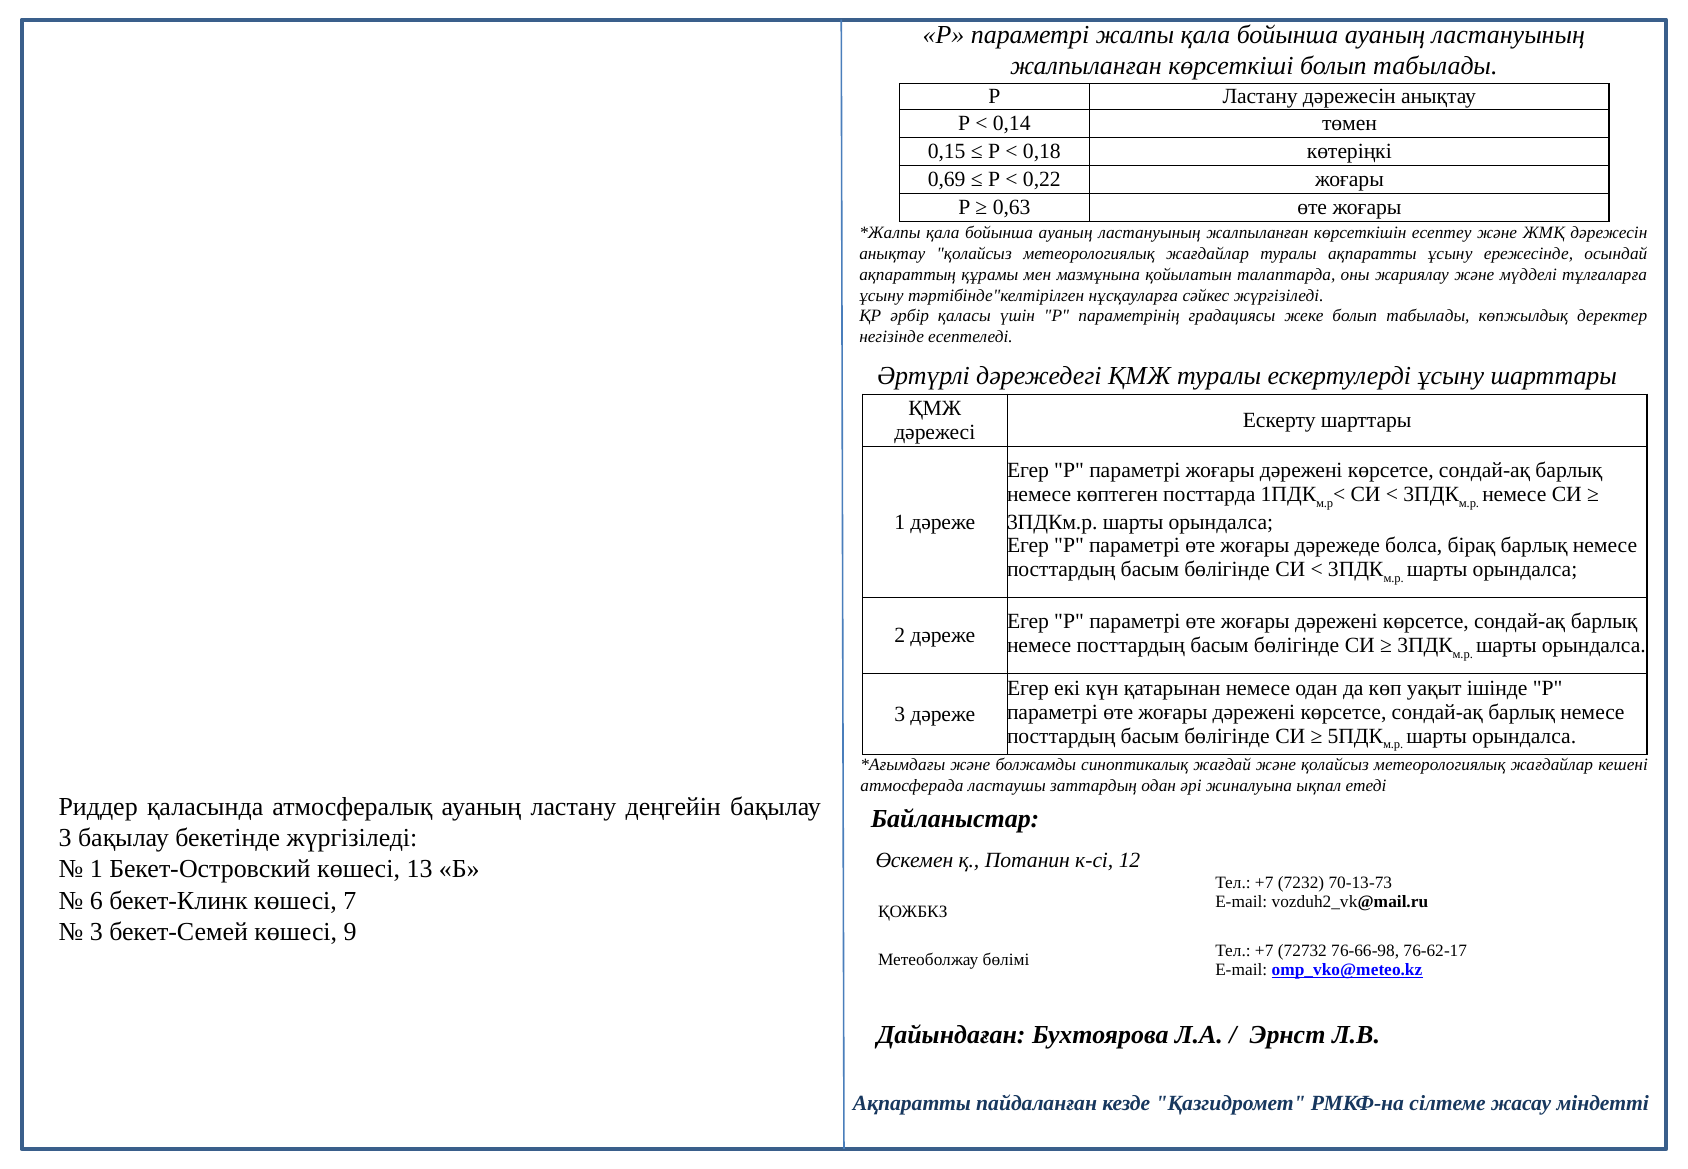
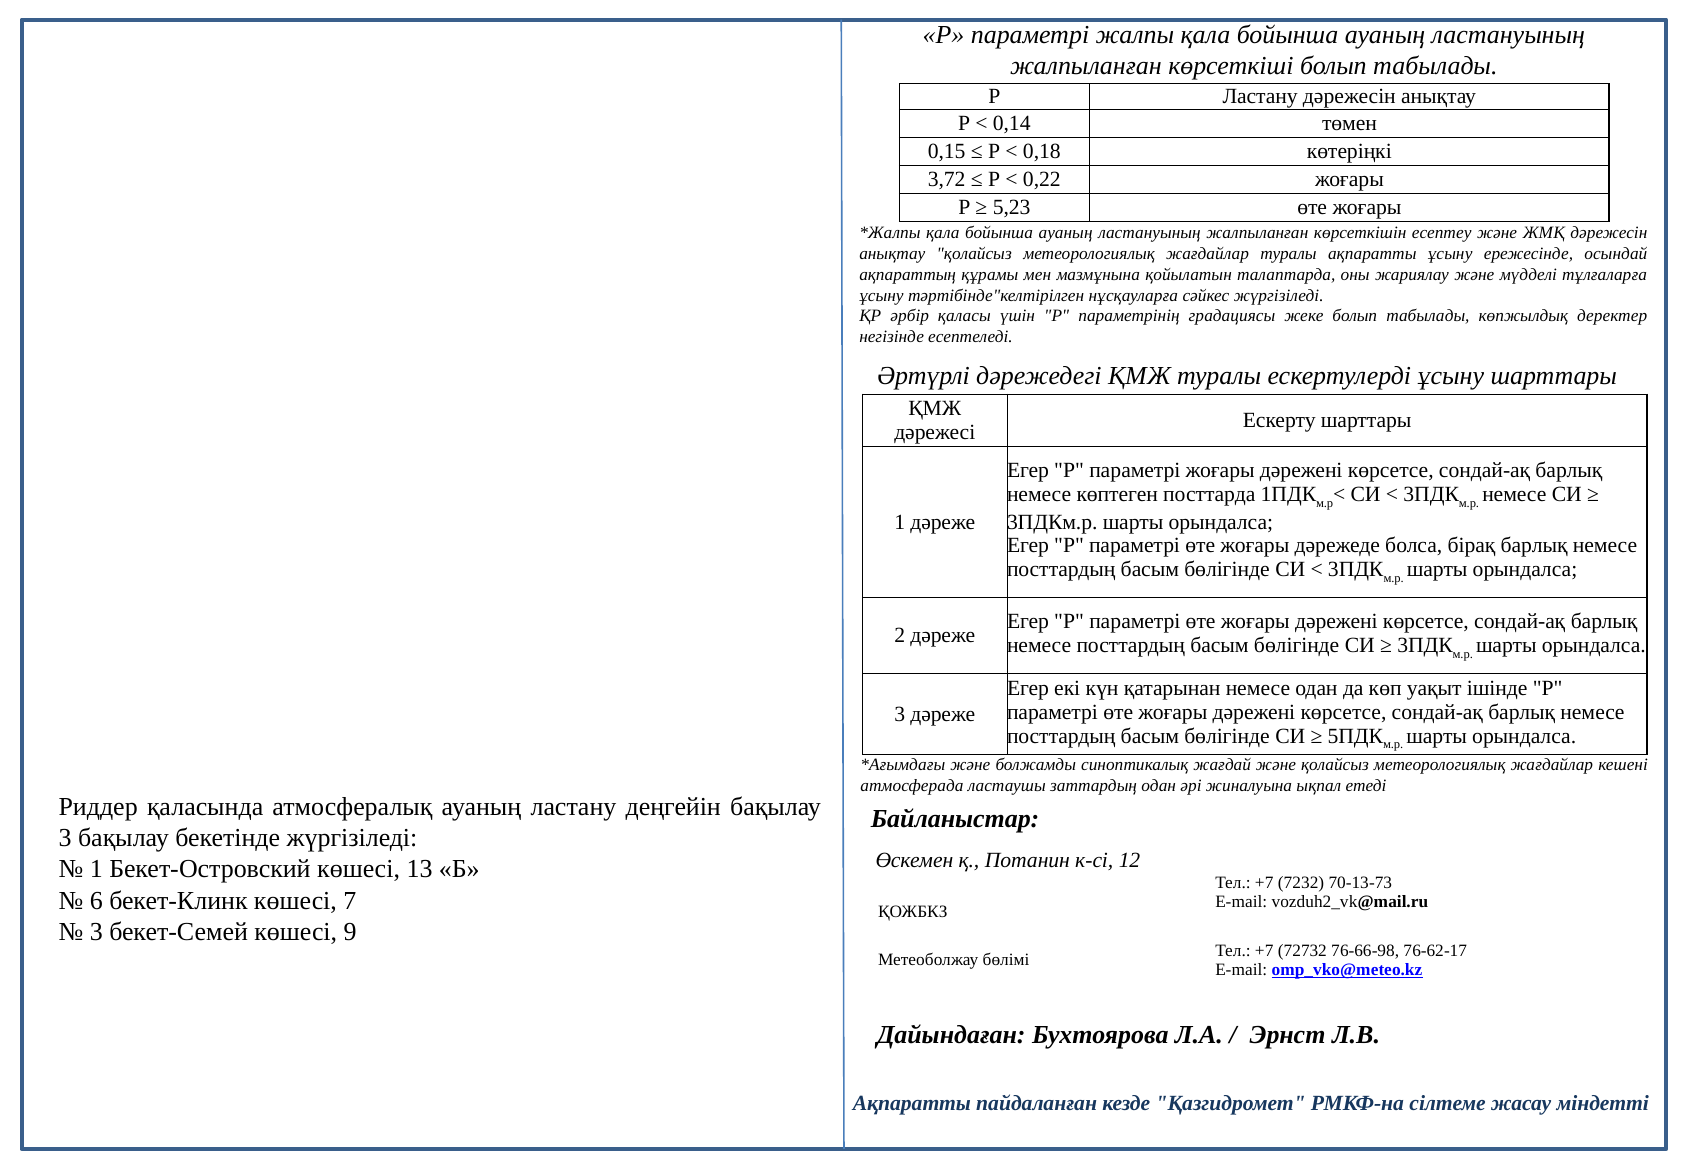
0,69: 0,69 -> 3,72
0,63: 0,63 -> 5,23
